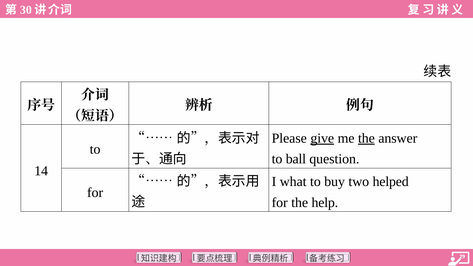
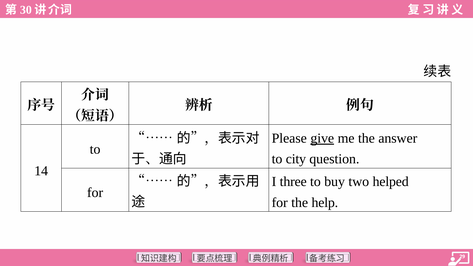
the at (366, 138) underline: present -> none
ball: ball -> city
what: what -> three
